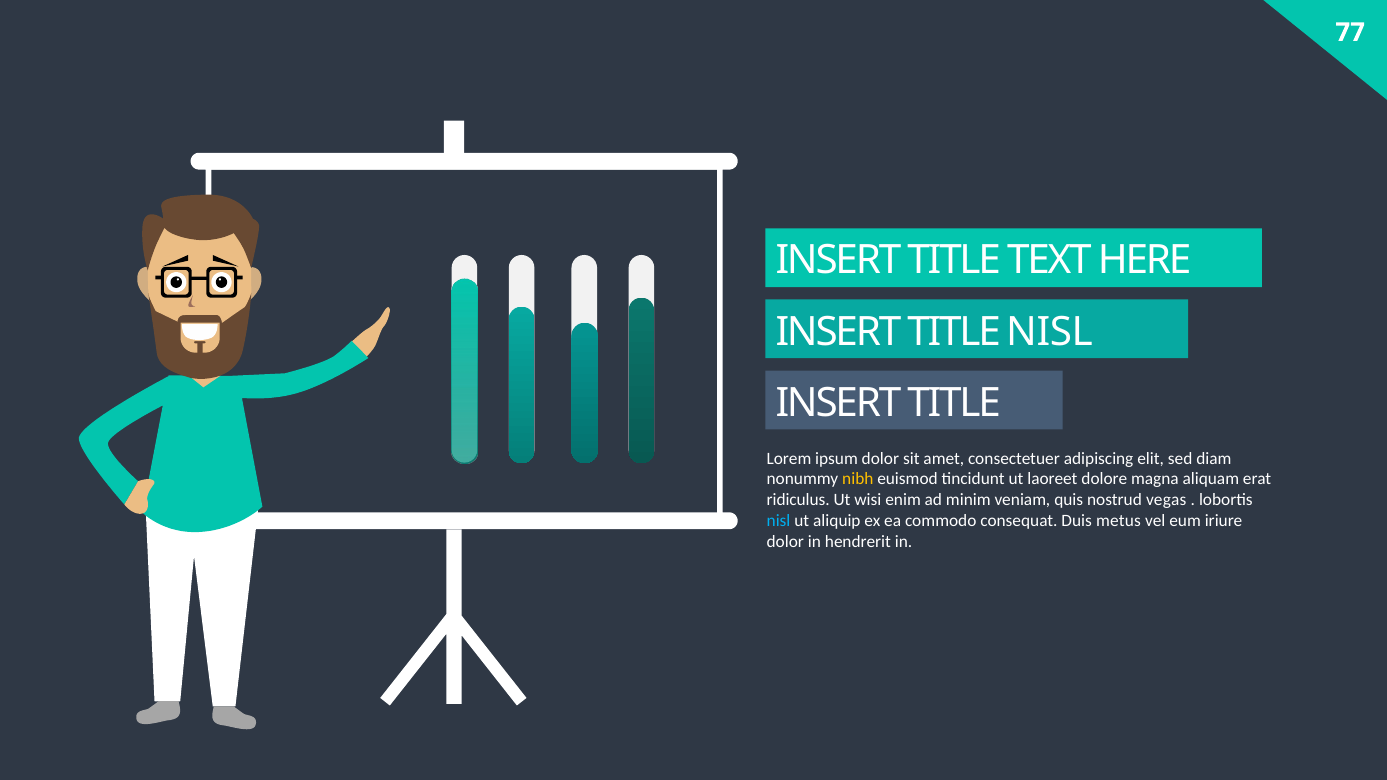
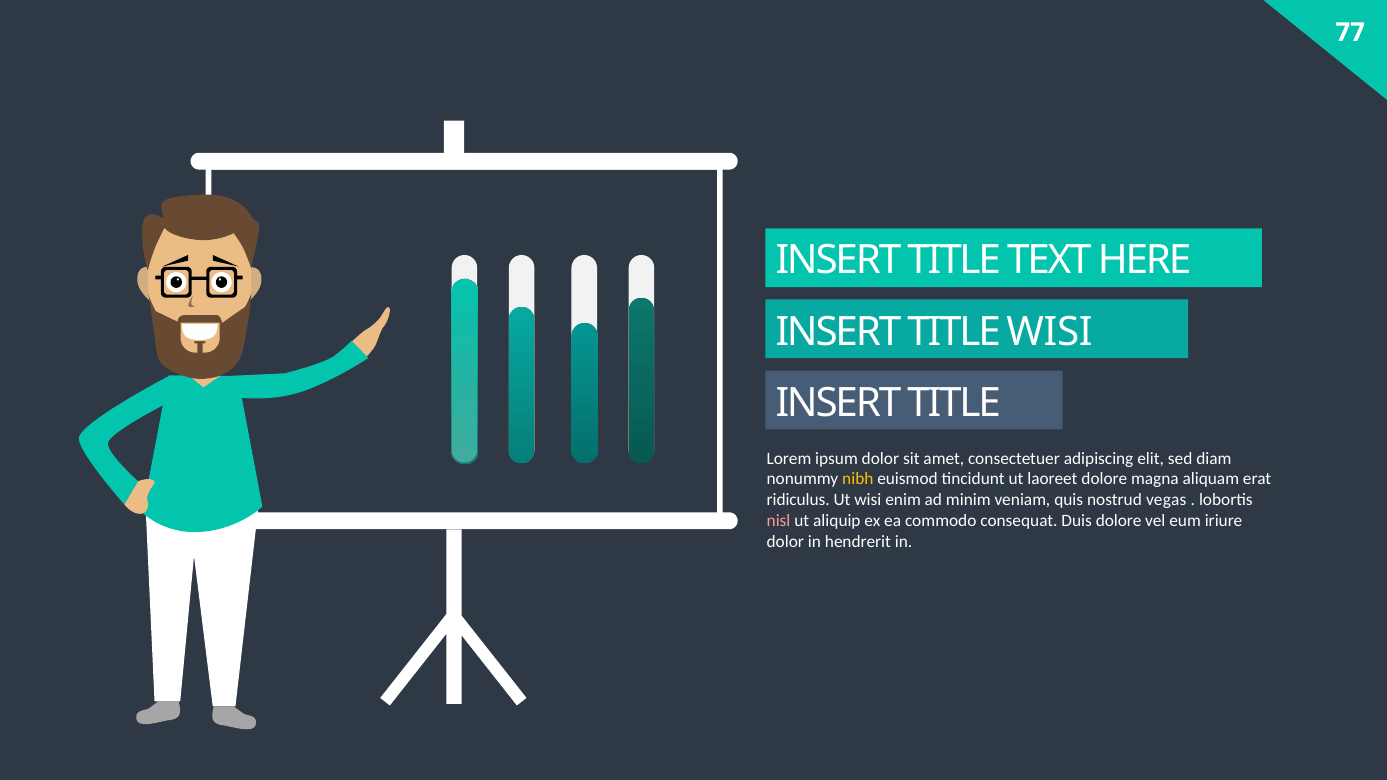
TITLE NISL: NISL -> WISI
nisl at (779, 521) colour: light blue -> pink
Duis metus: metus -> dolore
